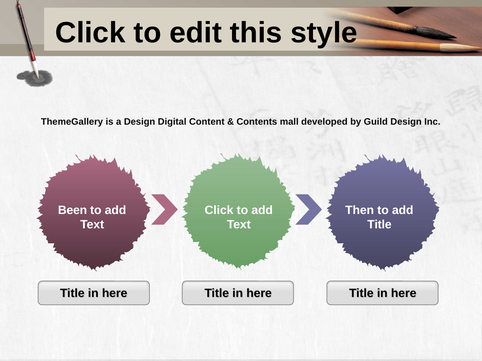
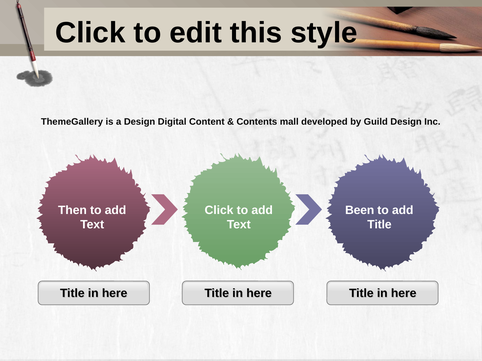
Been: Been -> Then
Then: Then -> Been
